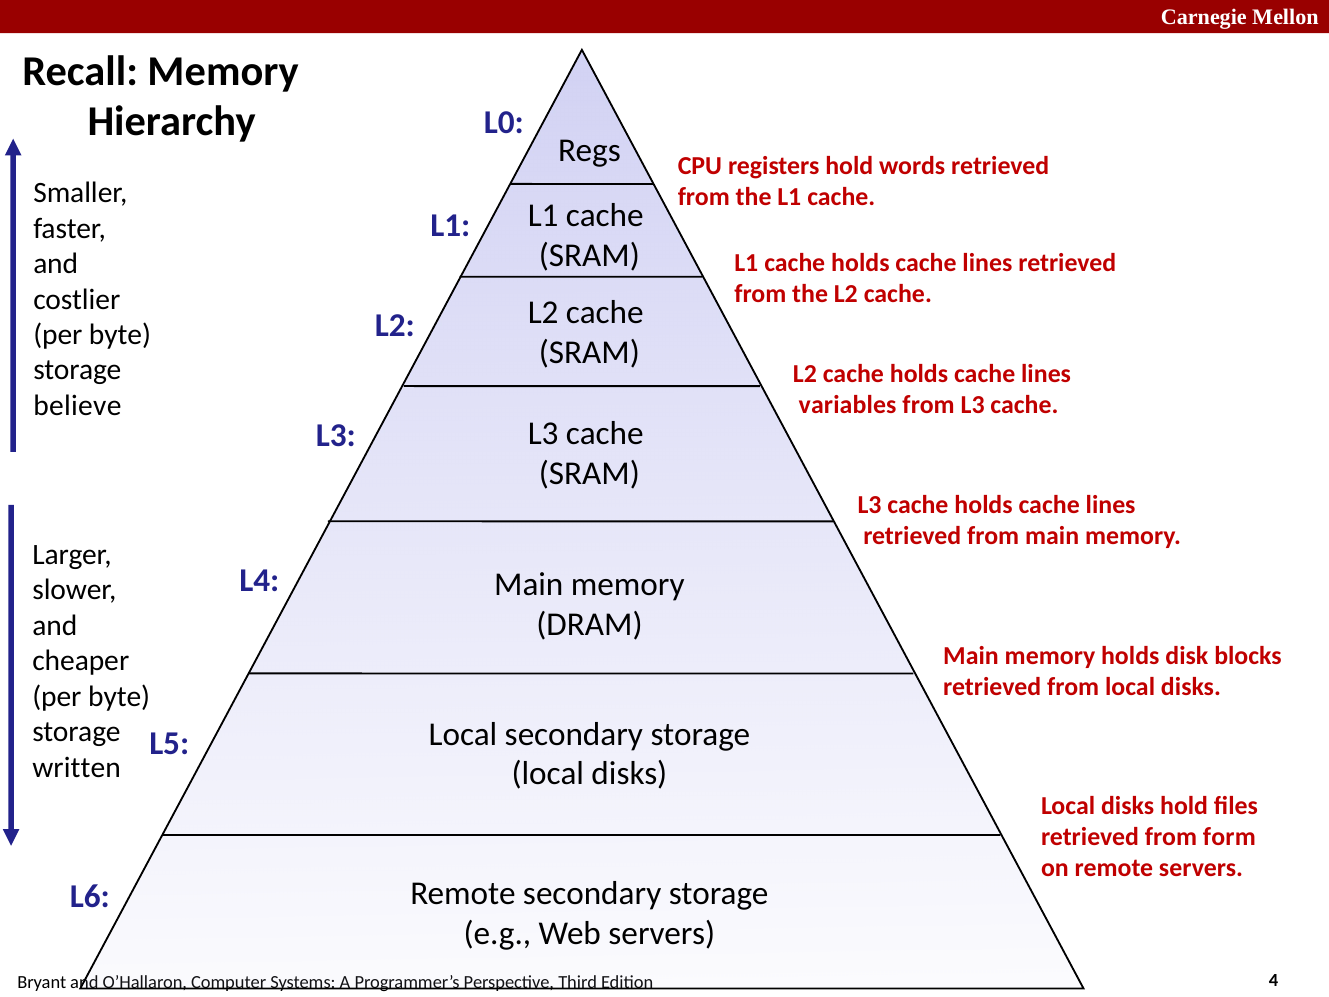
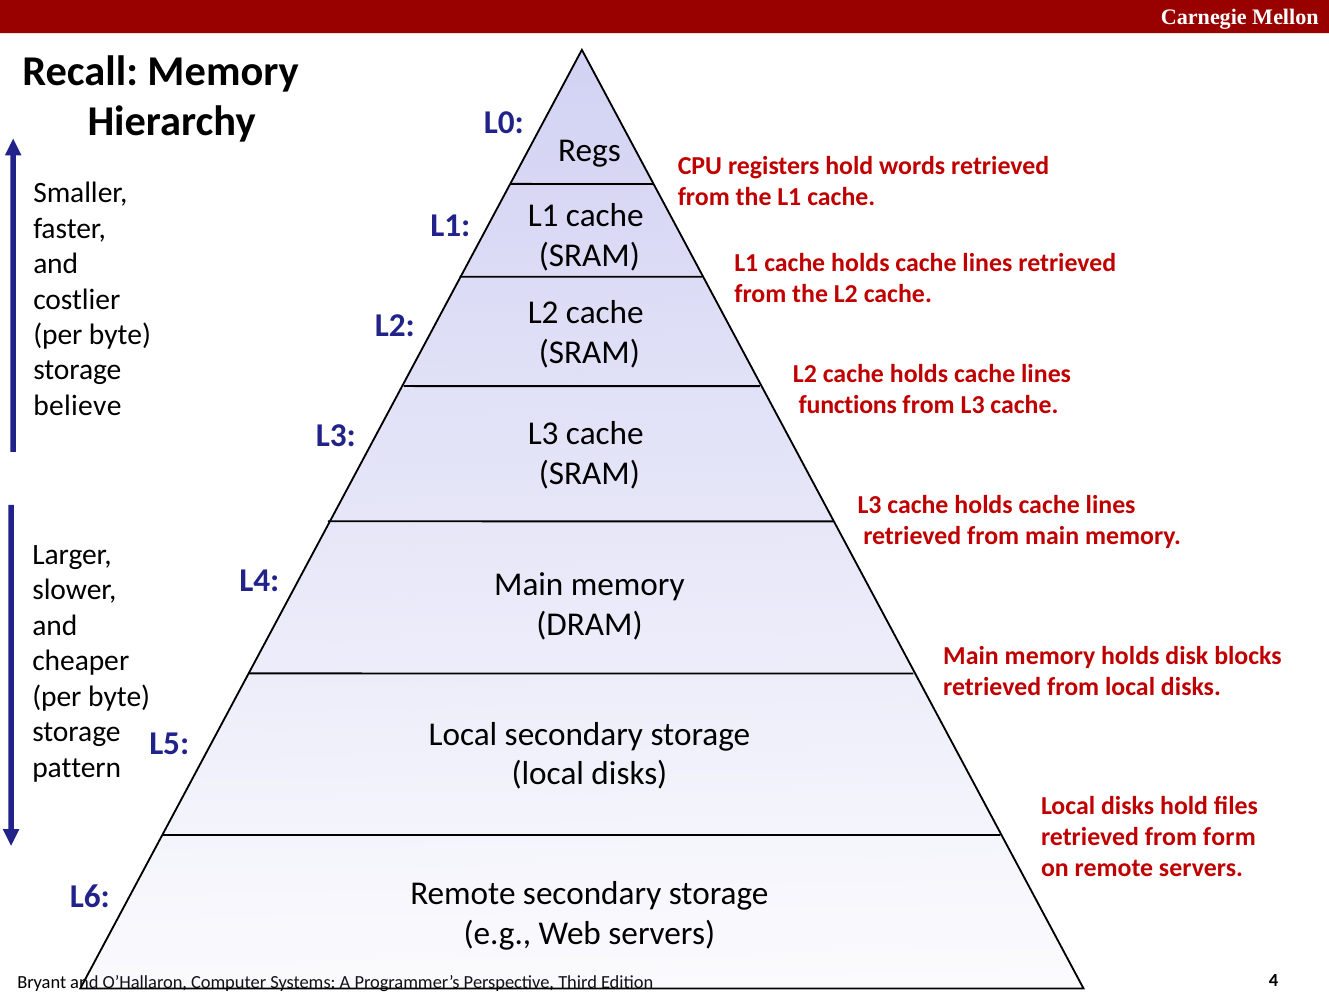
variables: variables -> functions
written: written -> pattern
